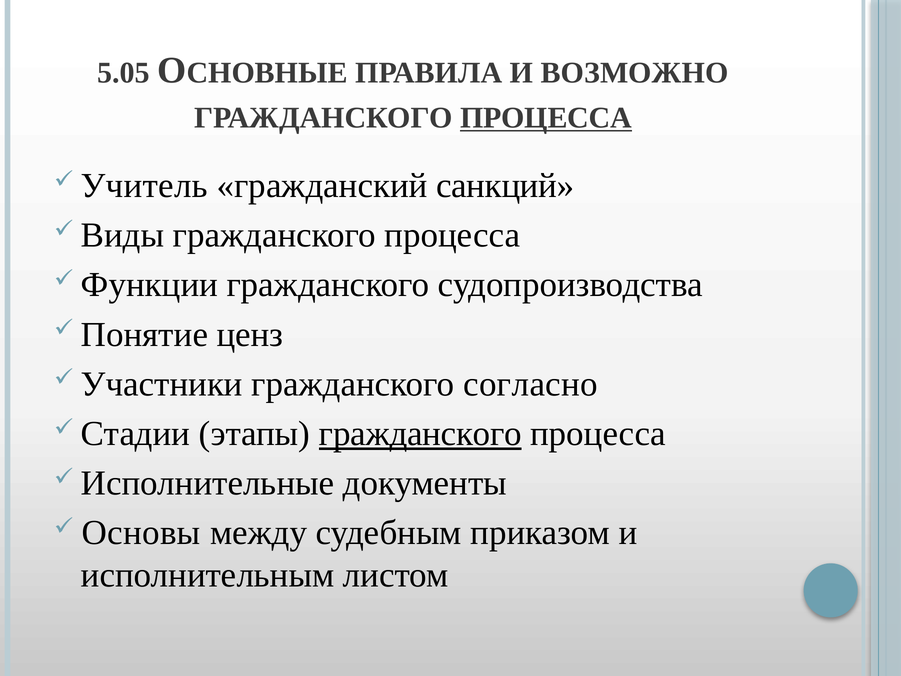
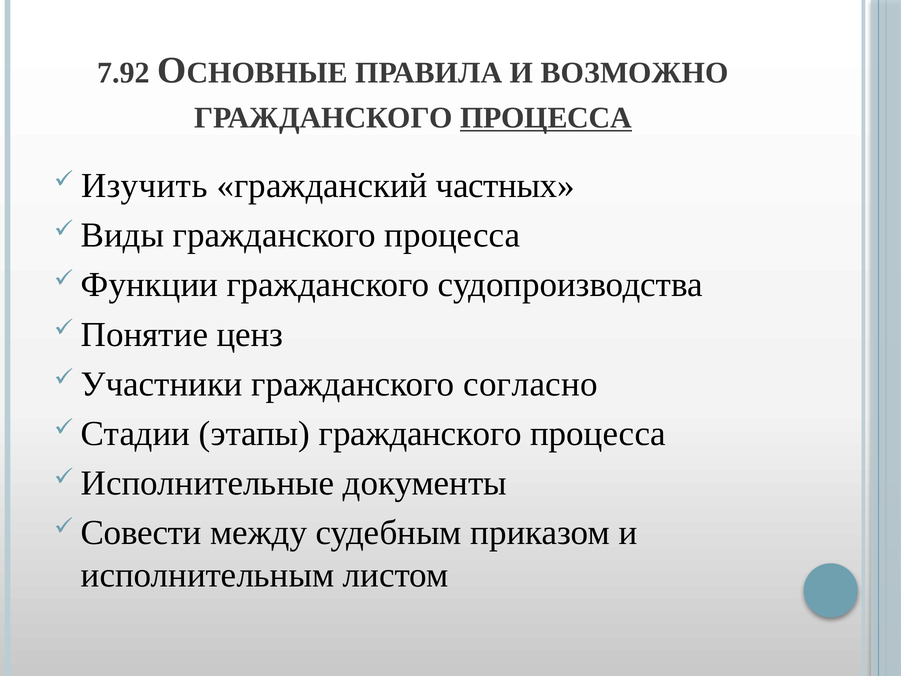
5.05: 5.05 -> 7.92
Учитель: Учитель -> Изучить
санкций: санкций -> частных
гражданского at (420, 434) underline: present -> none
Основы: Основы -> Совести
